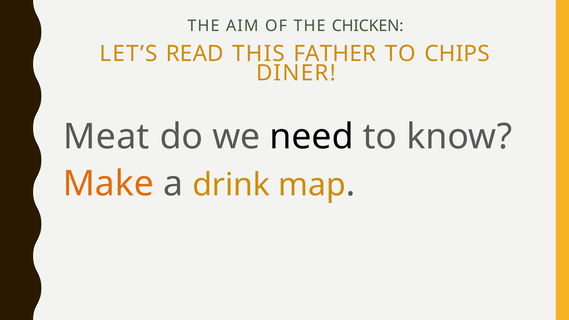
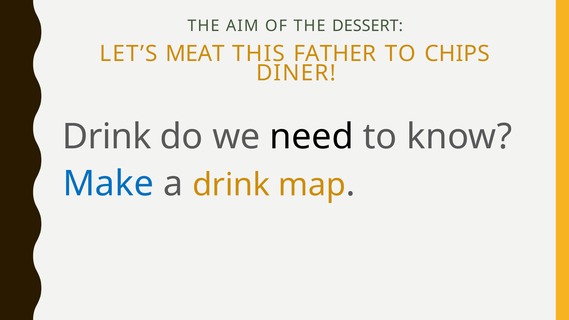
CHICKEN: CHICKEN -> DESSERT
READ: READ -> MEAT
Meat at (106, 137): Meat -> Drink
Make colour: orange -> blue
